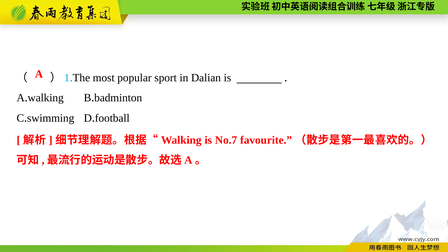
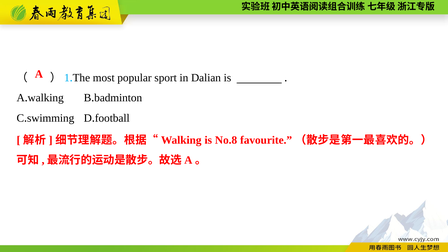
No.7: No.7 -> No.8
